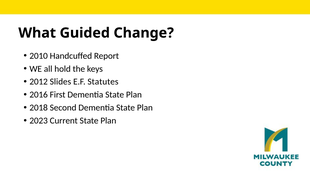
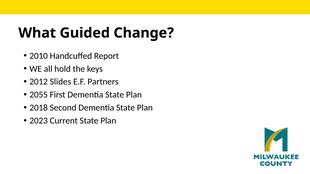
Statutes: Statutes -> Partners
2016: 2016 -> 2055
